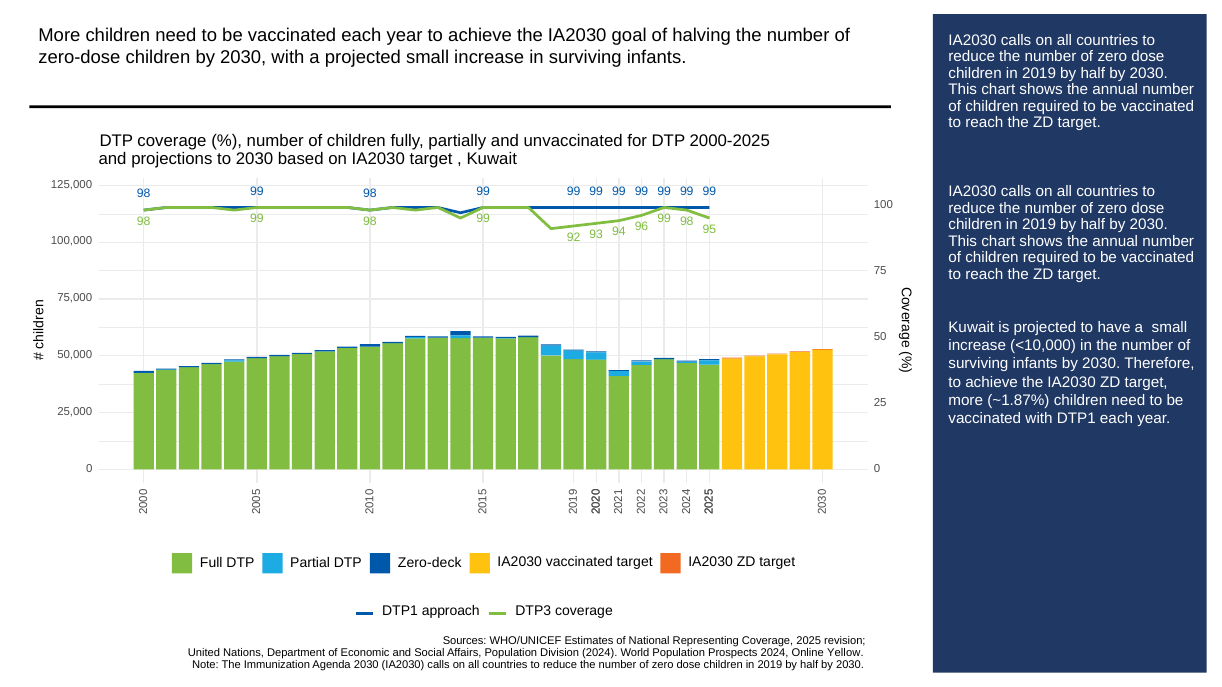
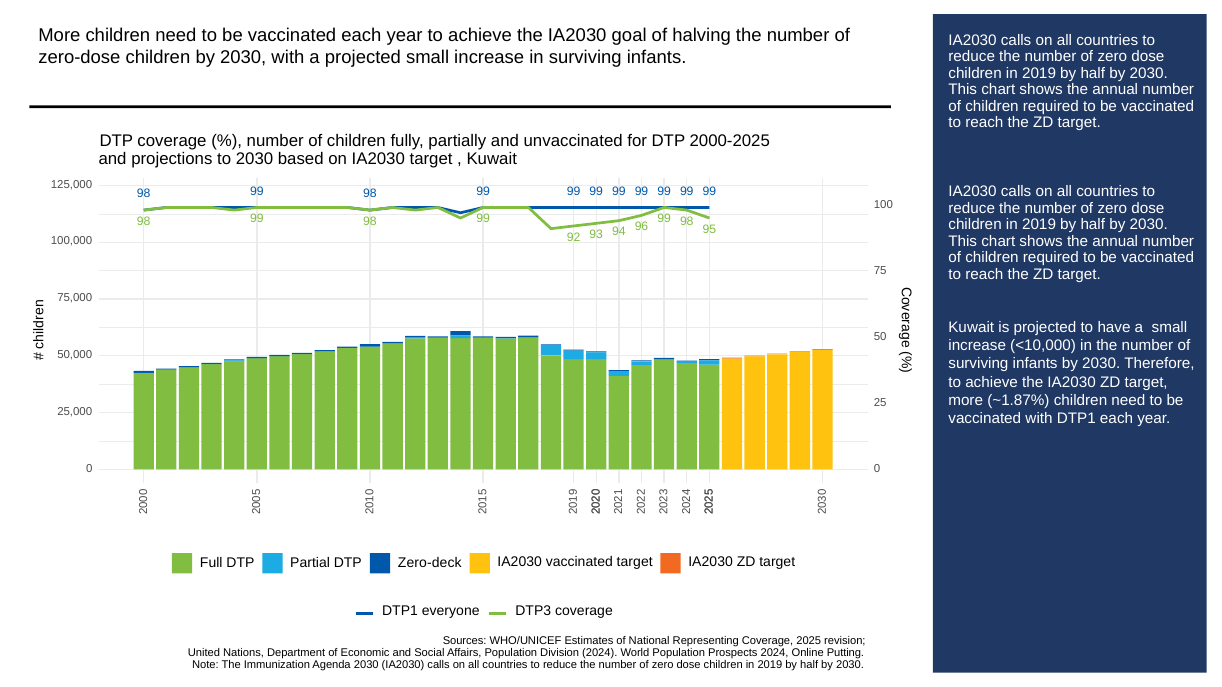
approach: approach -> everyone
Yellow: Yellow -> Putting
